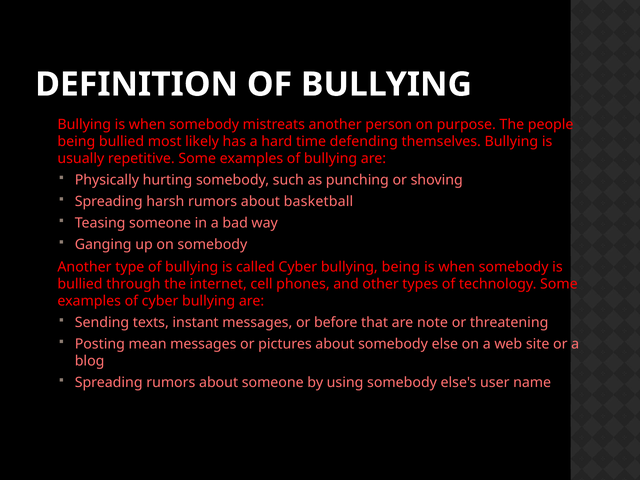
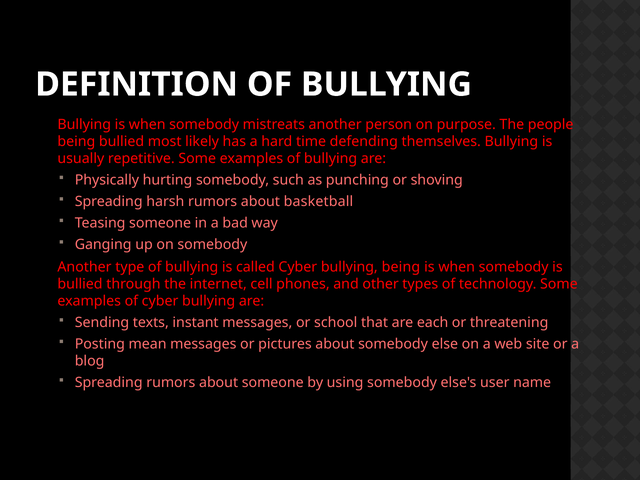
before: before -> school
note: note -> each
